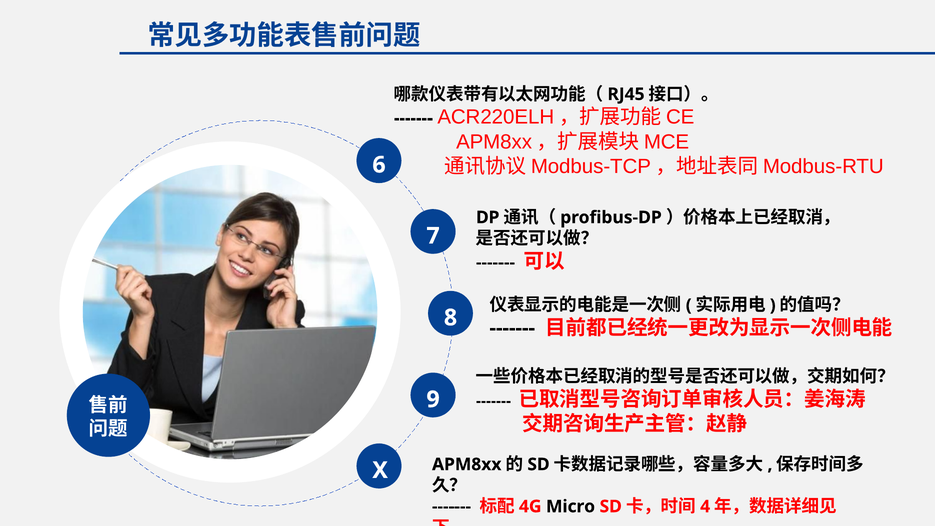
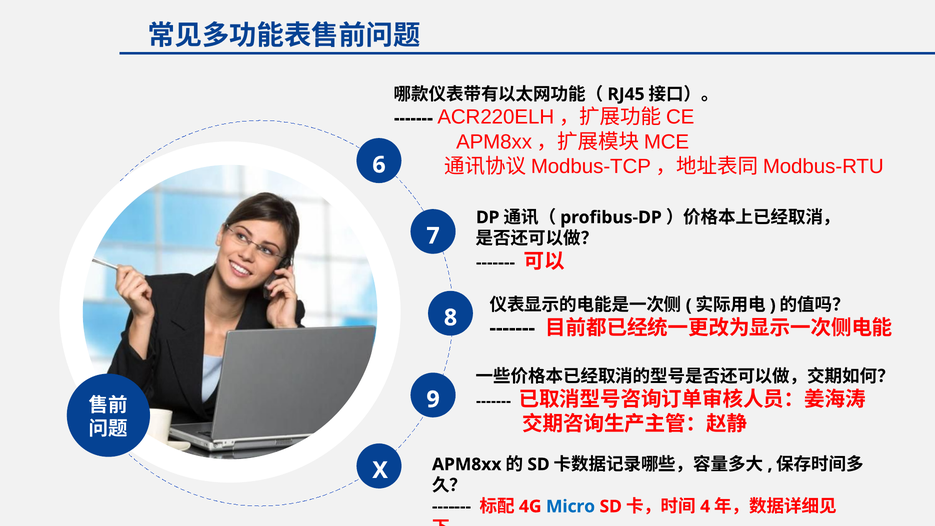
Micro colour: black -> blue
